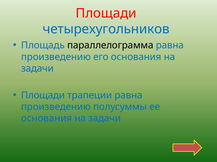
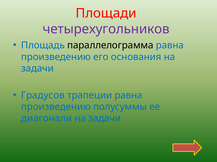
четырехугольников colour: blue -> purple
Площади at (43, 96): Площади -> Градусов
основания at (47, 119): основания -> диагонали
